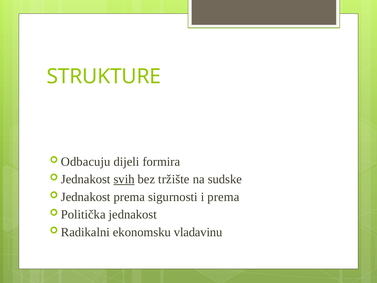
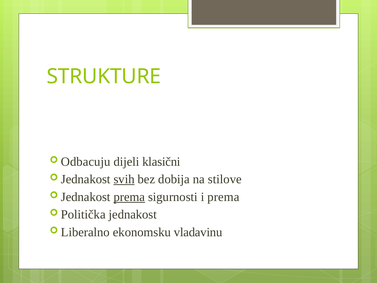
formira: formira -> klasični
tržište: tržište -> dobija
sudske: sudske -> stilove
prema at (129, 197) underline: none -> present
Radikalni: Radikalni -> Liberalno
